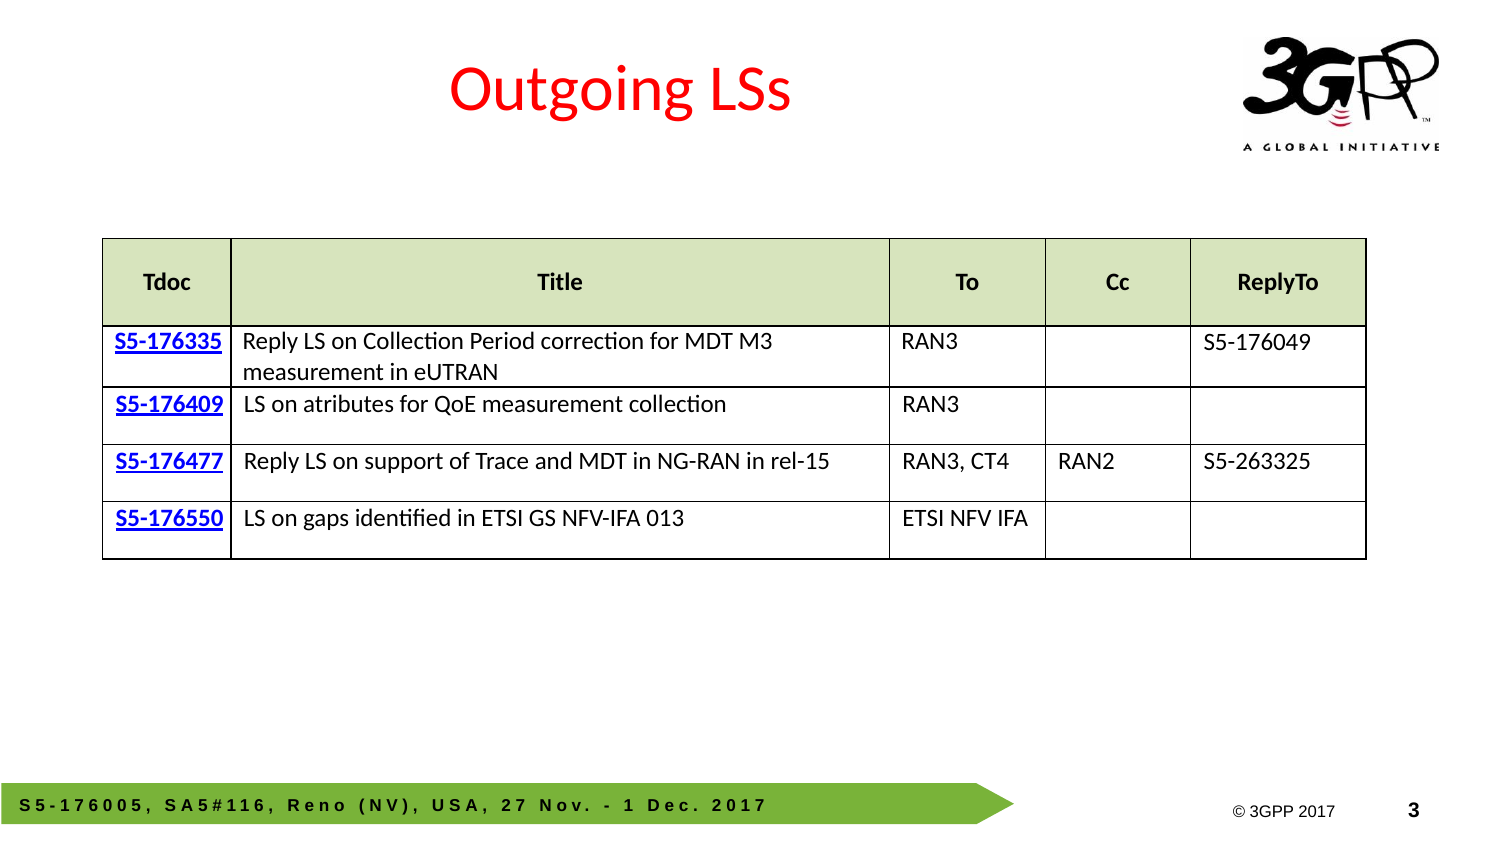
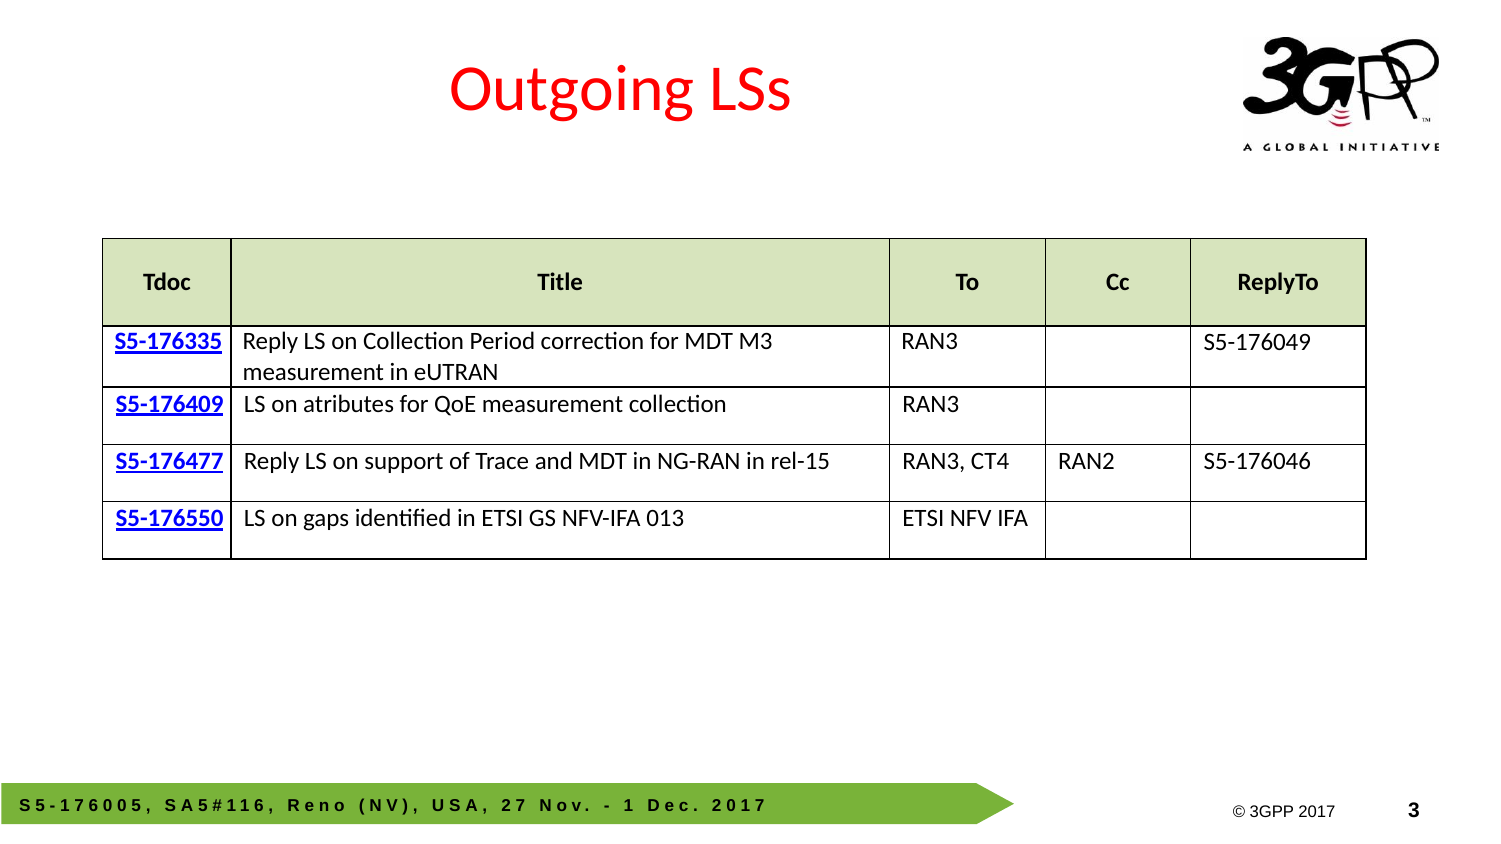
S5-263325: S5-263325 -> S5-176046
